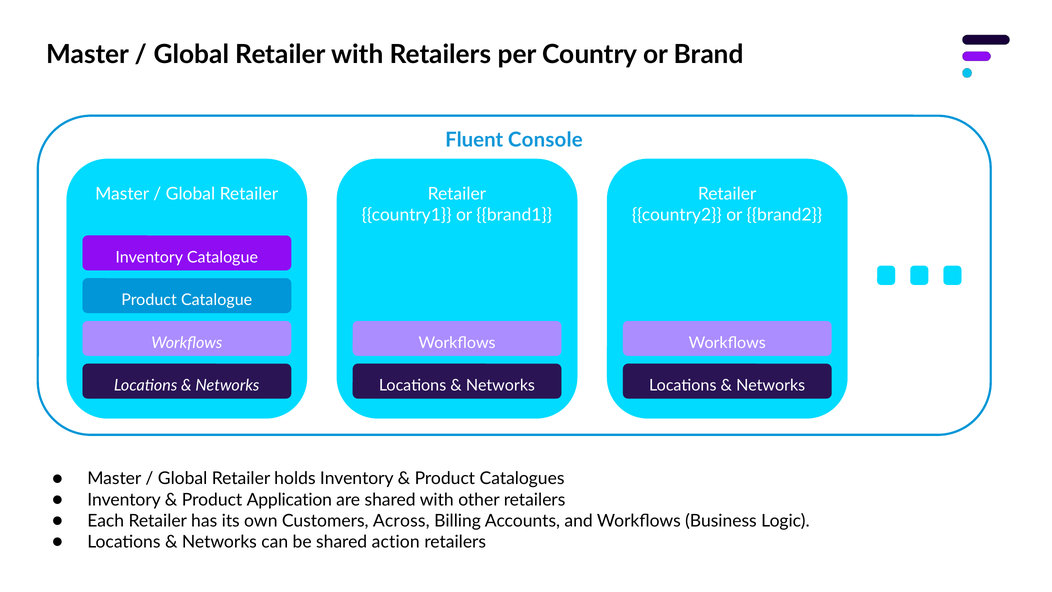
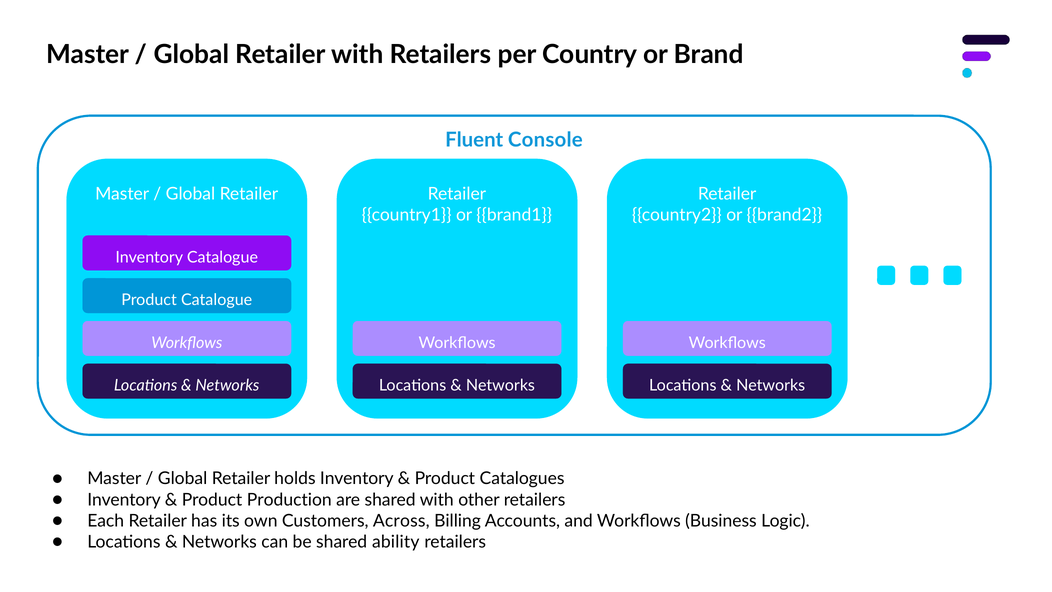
Application: Application -> Production
action: action -> ability
